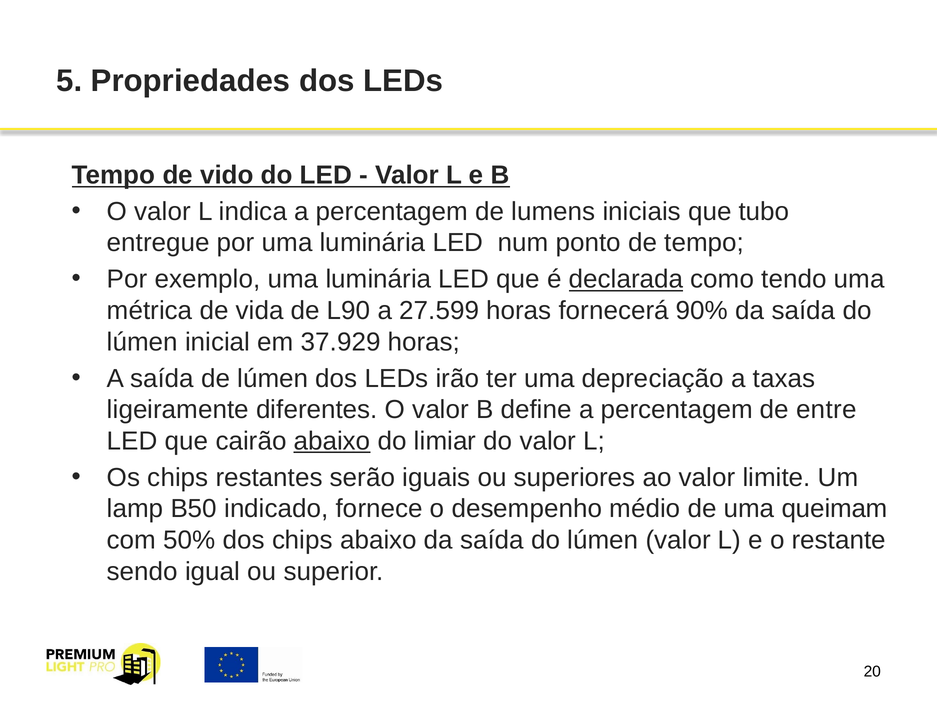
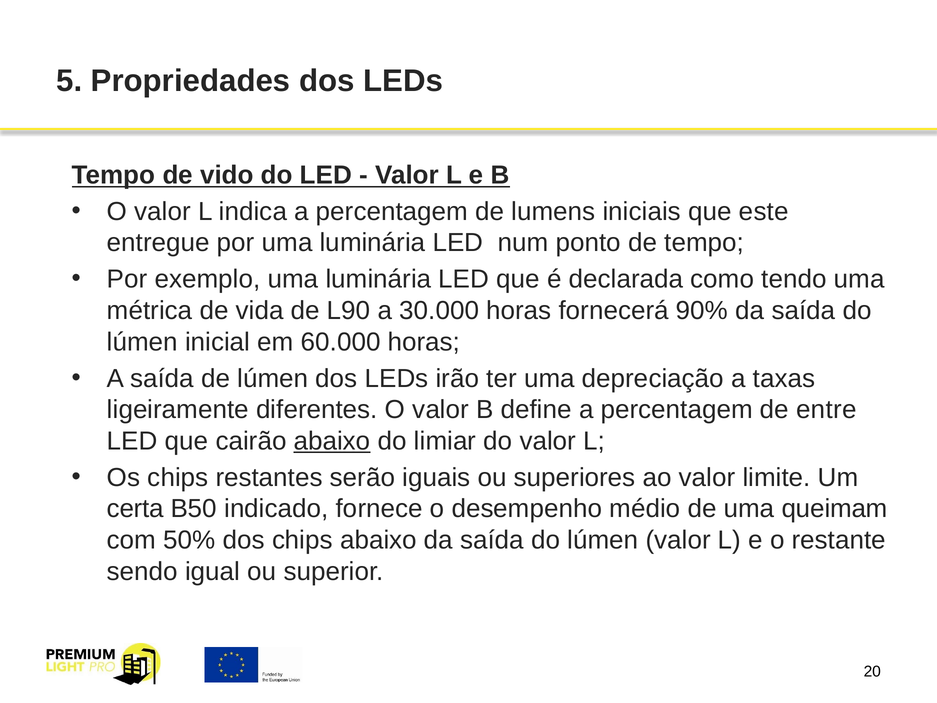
tubo: tubo -> este
declarada underline: present -> none
27.599: 27.599 -> 30.000
37.929: 37.929 -> 60.000
lamp: lamp -> certa
